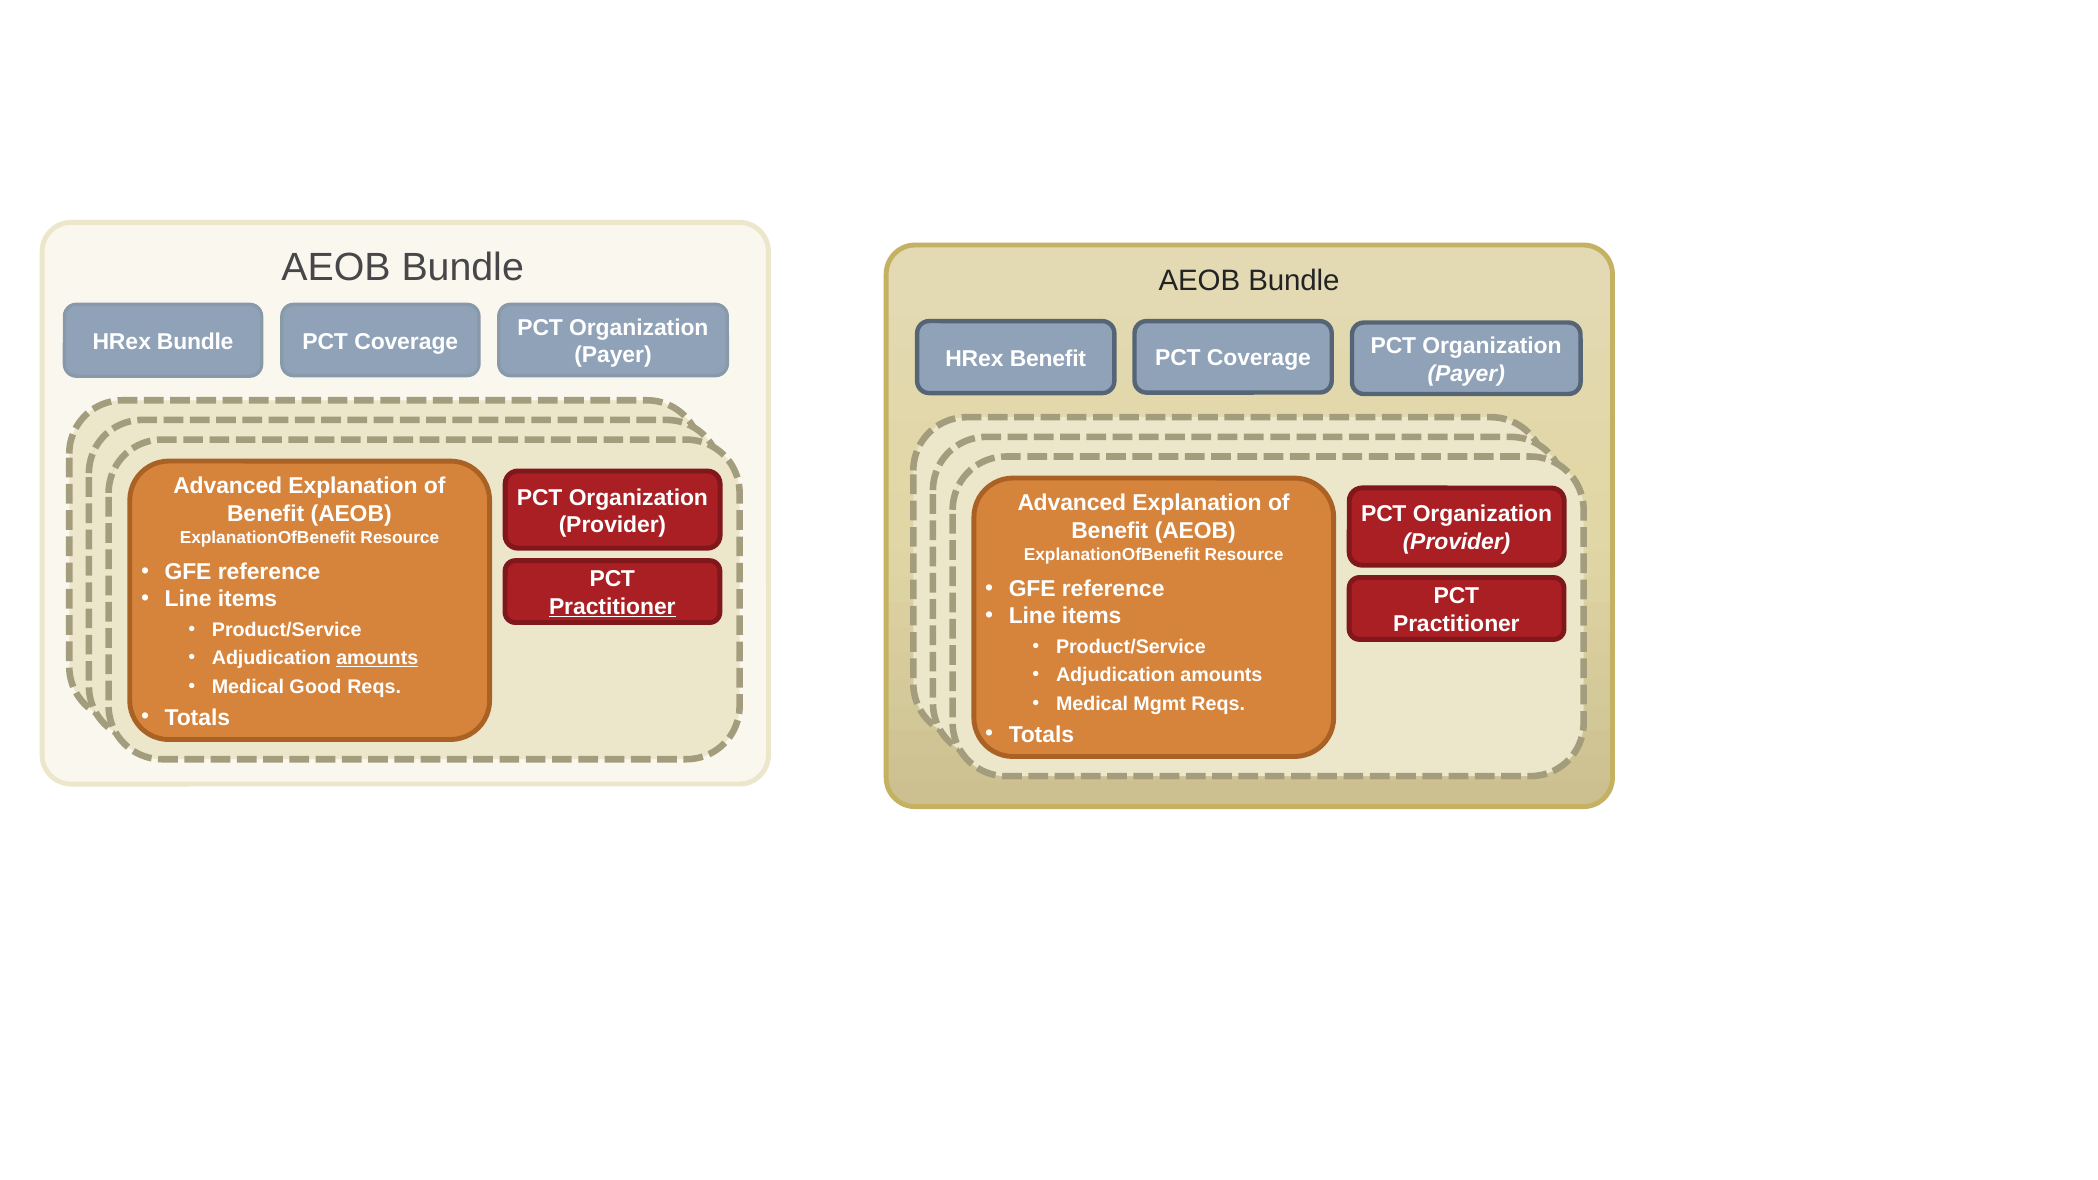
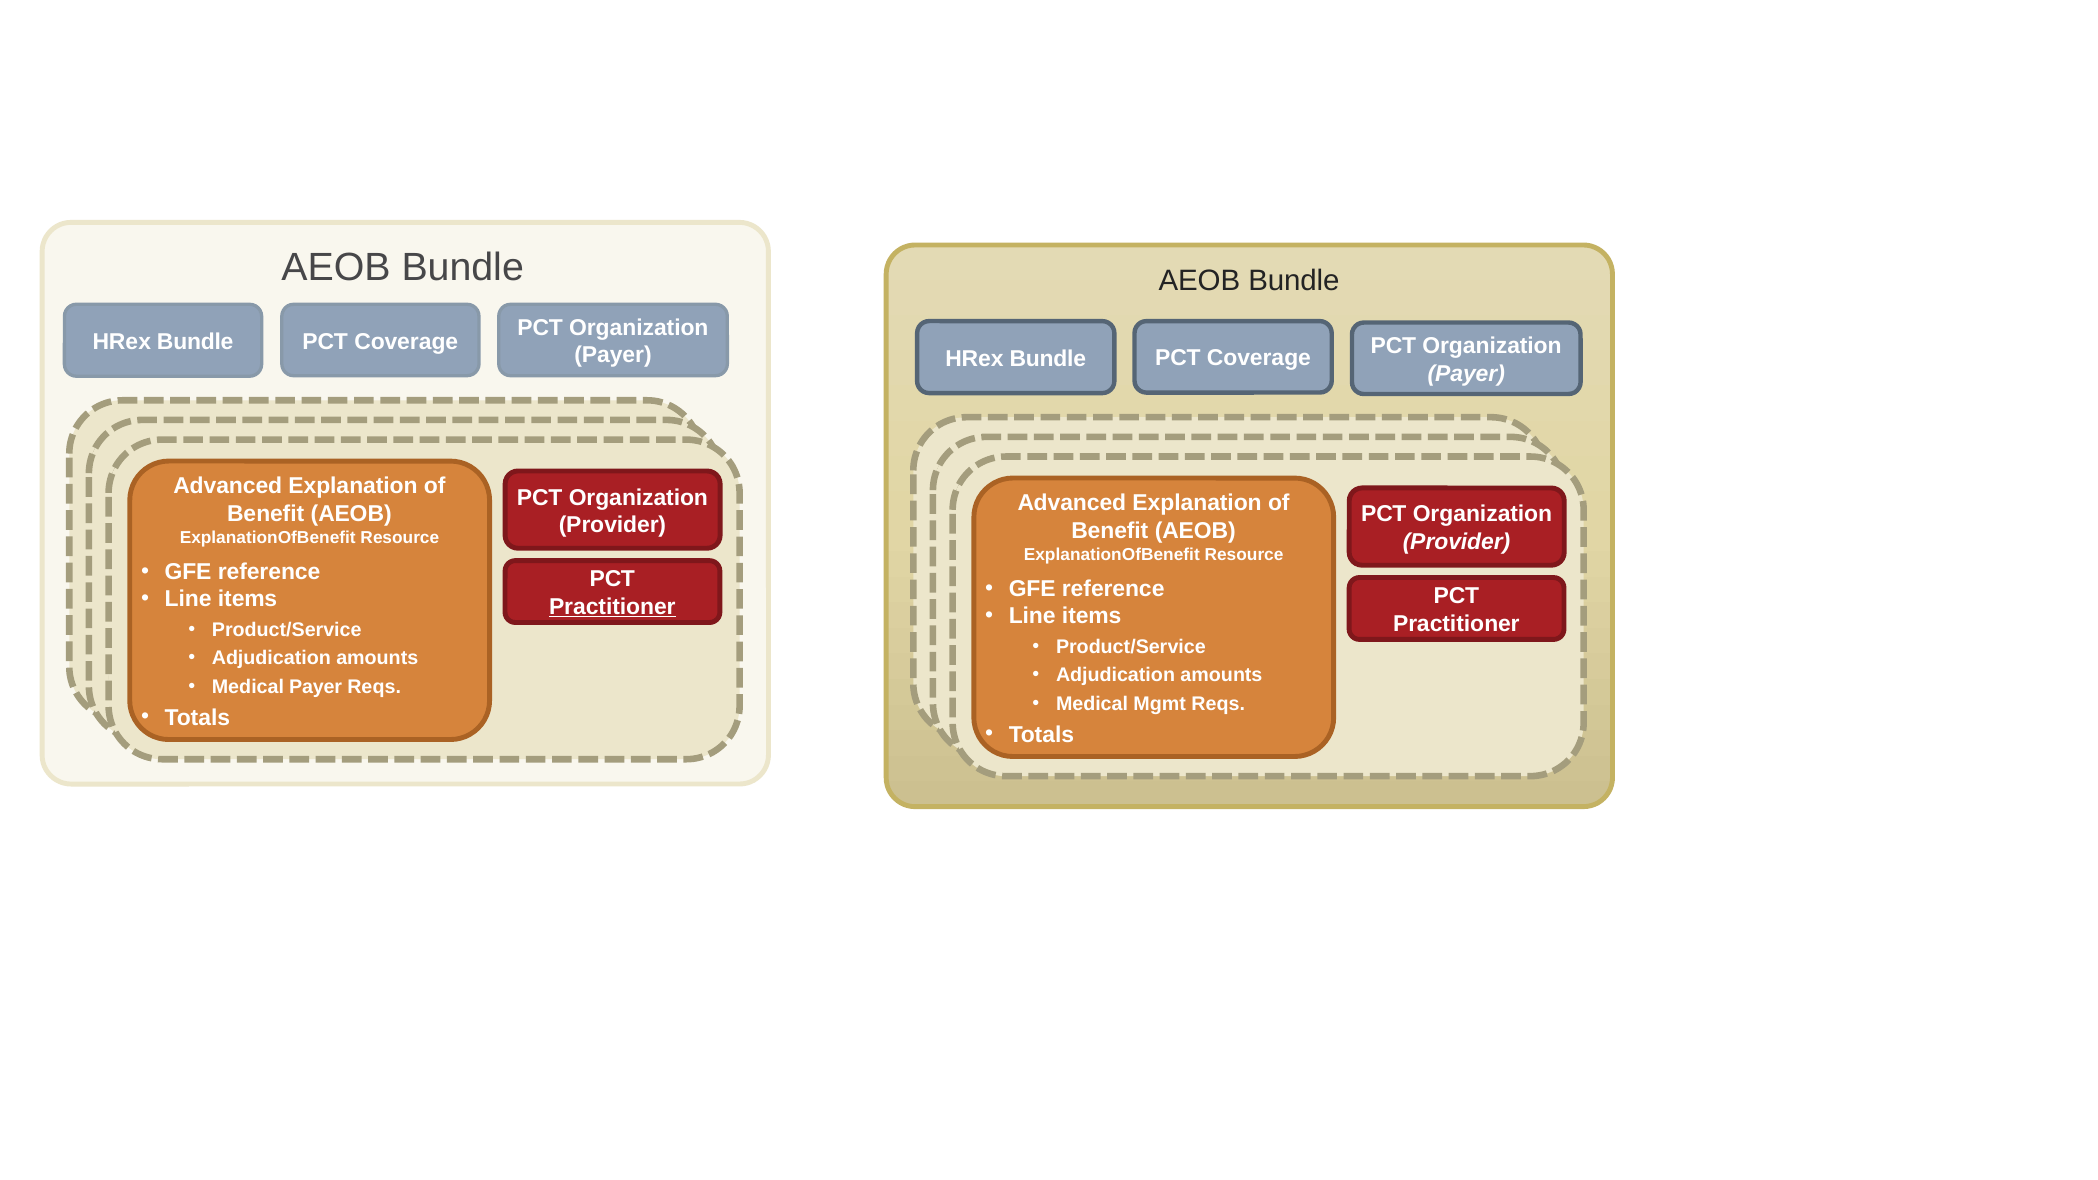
Benefit at (1048, 359): Benefit -> Bundle
amounts at (377, 658) underline: present -> none
Medical Good: Good -> Payer
